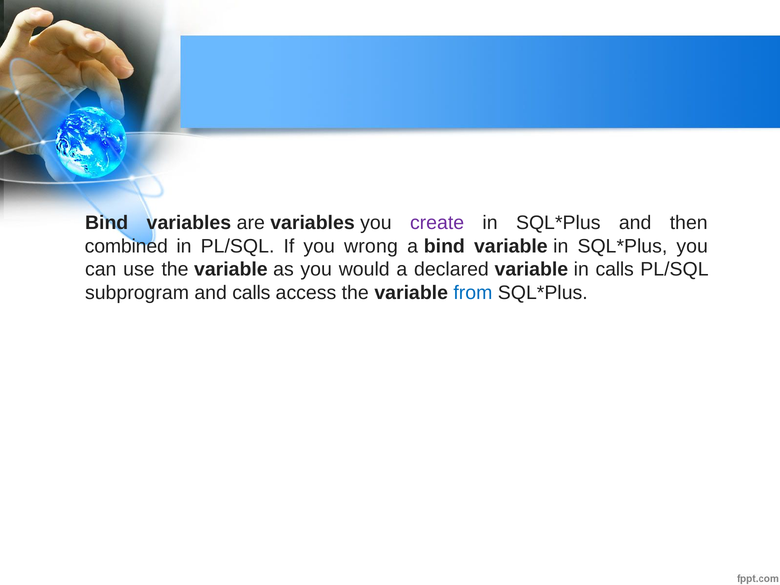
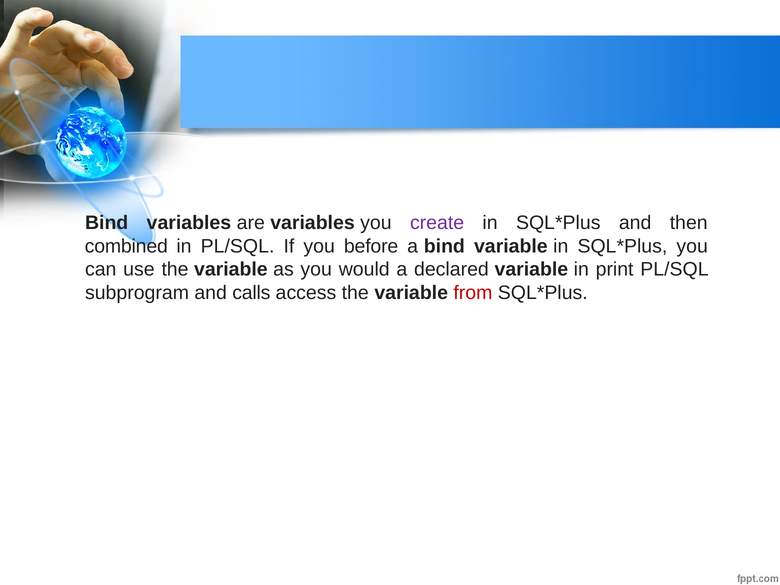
wrong: wrong -> before
in calls: calls -> print
from colour: blue -> red
